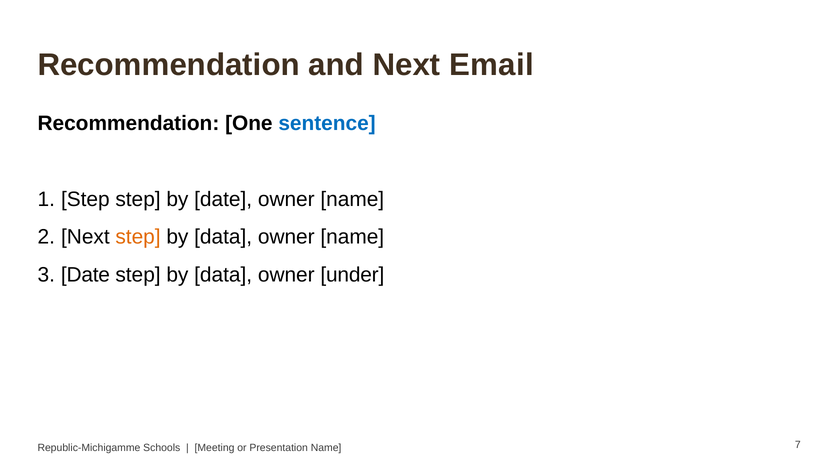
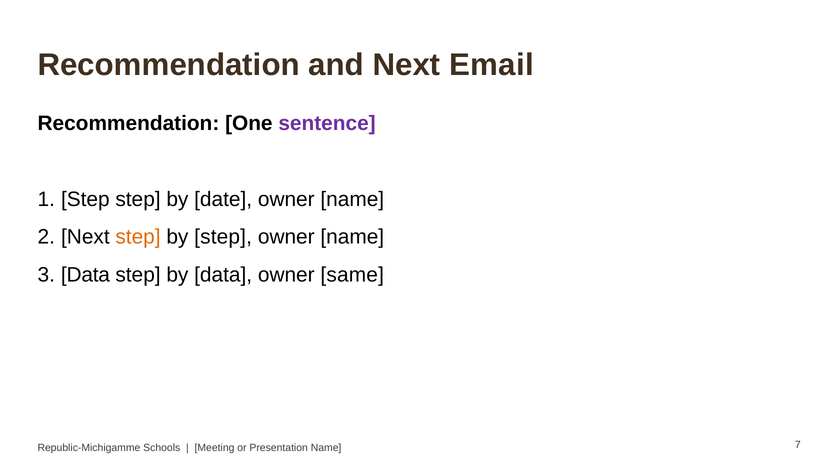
sentence colour: blue -> purple
data at (223, 237): data -> step
Date at (85, 275): Date -> Data
under: under -> same
